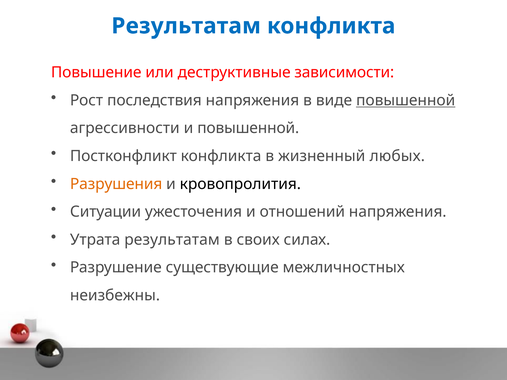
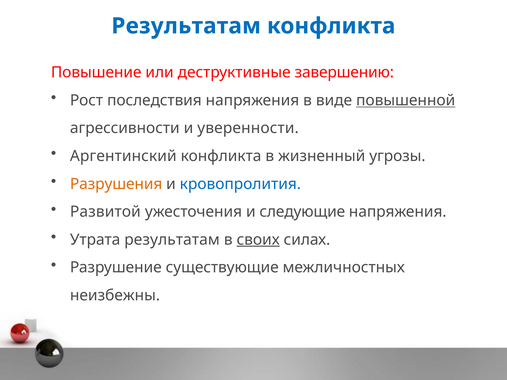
зависимости: зависимости -> завершению
и повышенной: повышенной -> уверенности
Постконфликт: Постконфликт -> Аргентинский
любых: любых -> угрозы
кровопролития colour: black -> blue
Ситуации: Ситуации -> Развитой
отношений: отношений -> следующие
своих underline: none -> present
